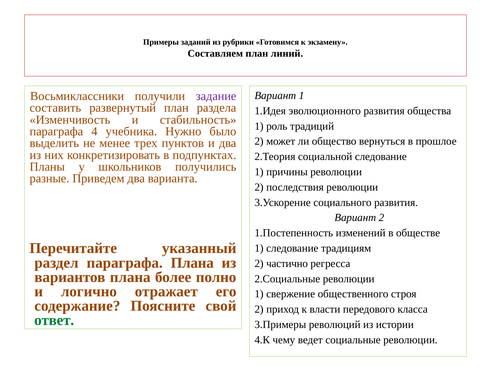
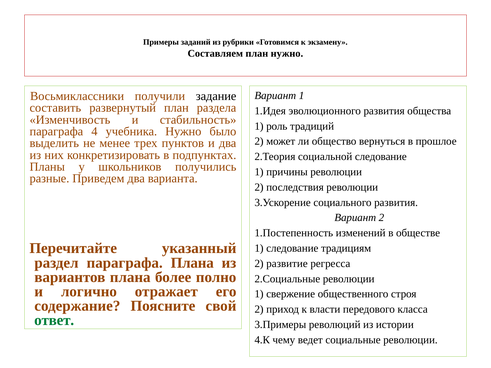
план линий: линий -> нужно
задание colour: purple -> black
частично: частично -> развитие
